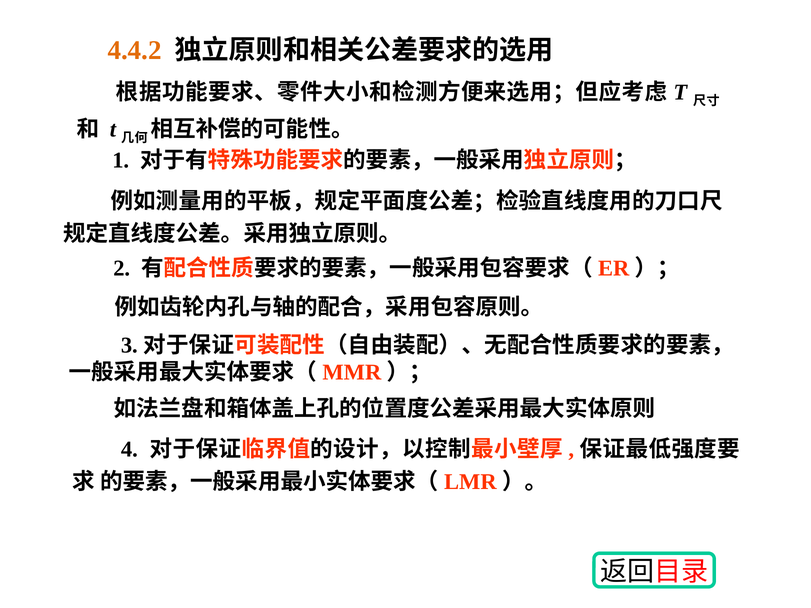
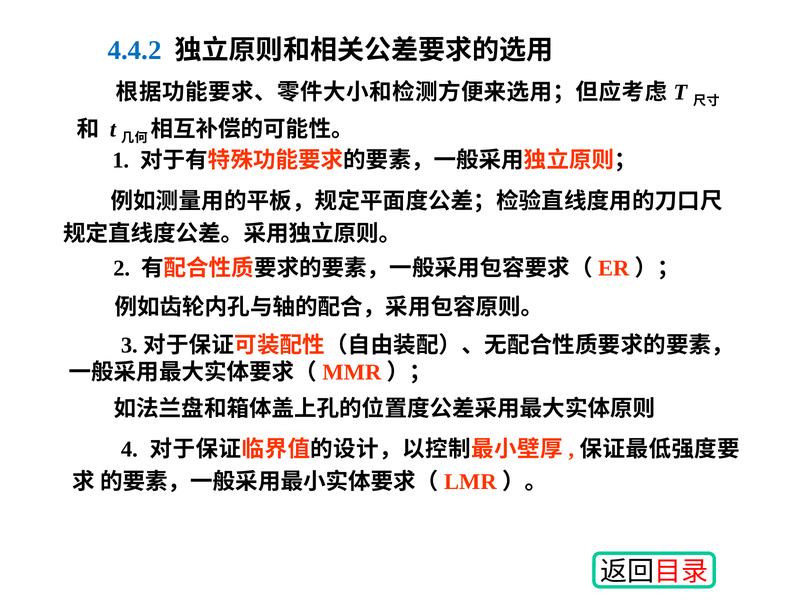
4.4.2 colour: orange -> blue
